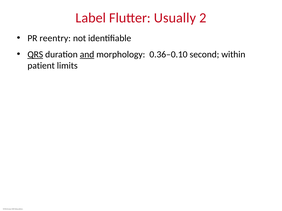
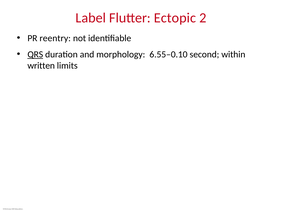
Usually: Usually -> Ectopic
and underline: present -> none
0.36‒0.10: 0.36‒0.10 -> 6.55‒0.10
patient: patient -> written
